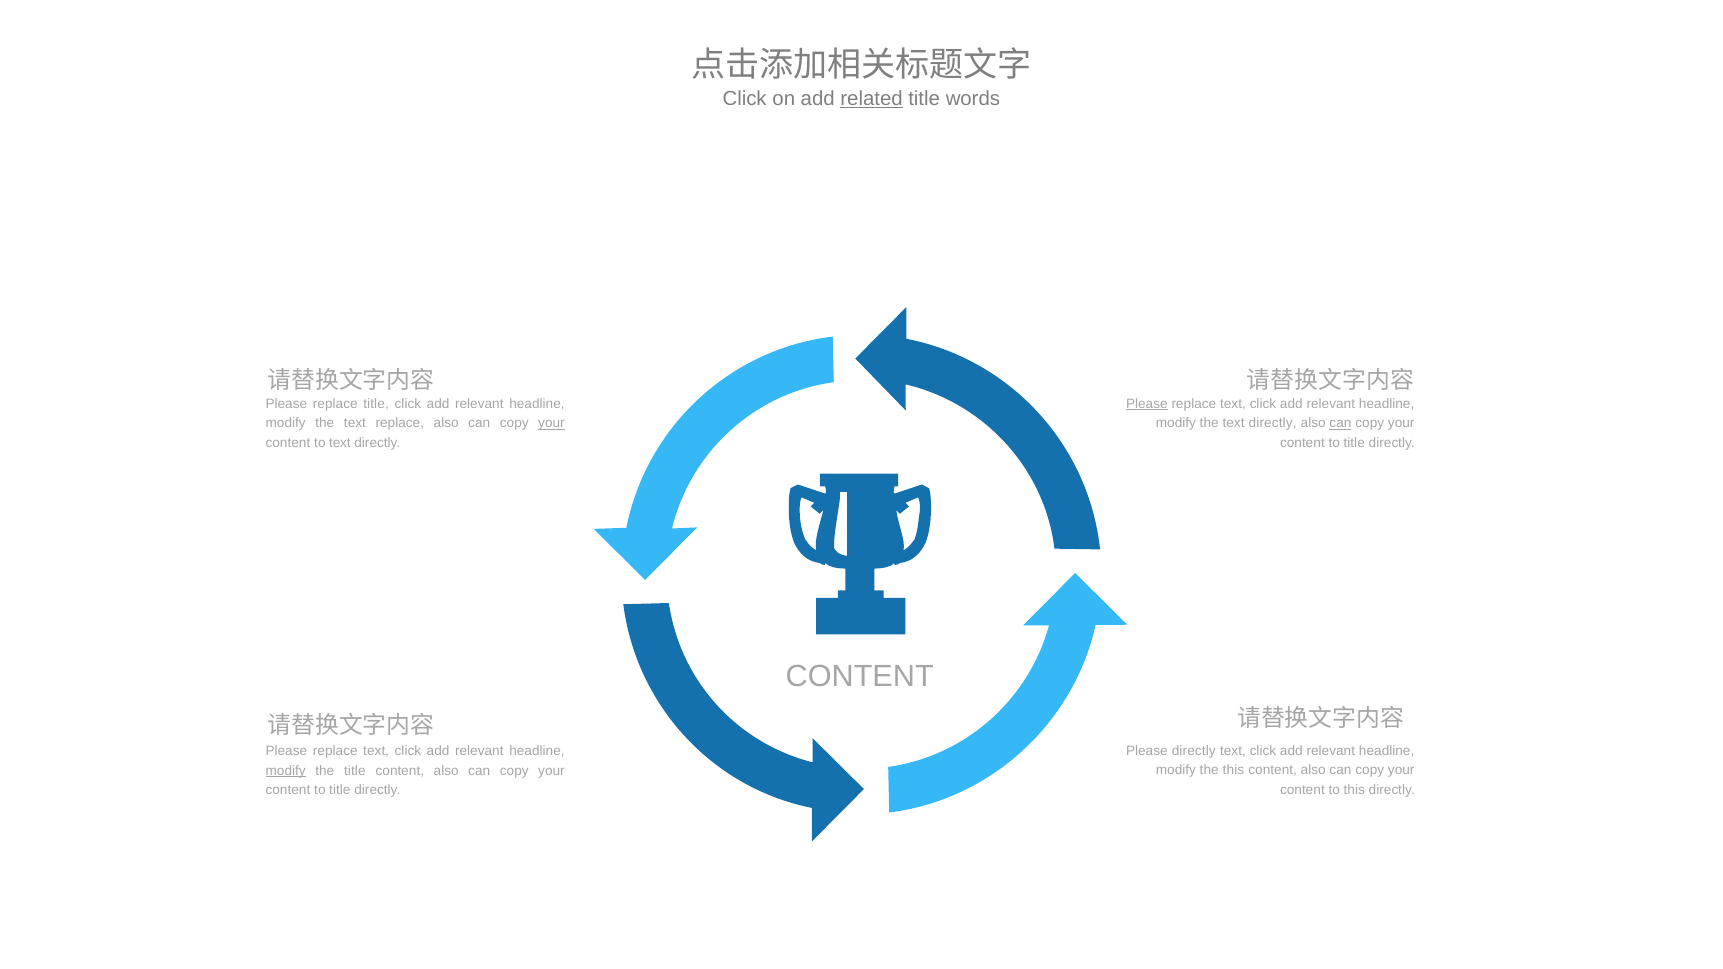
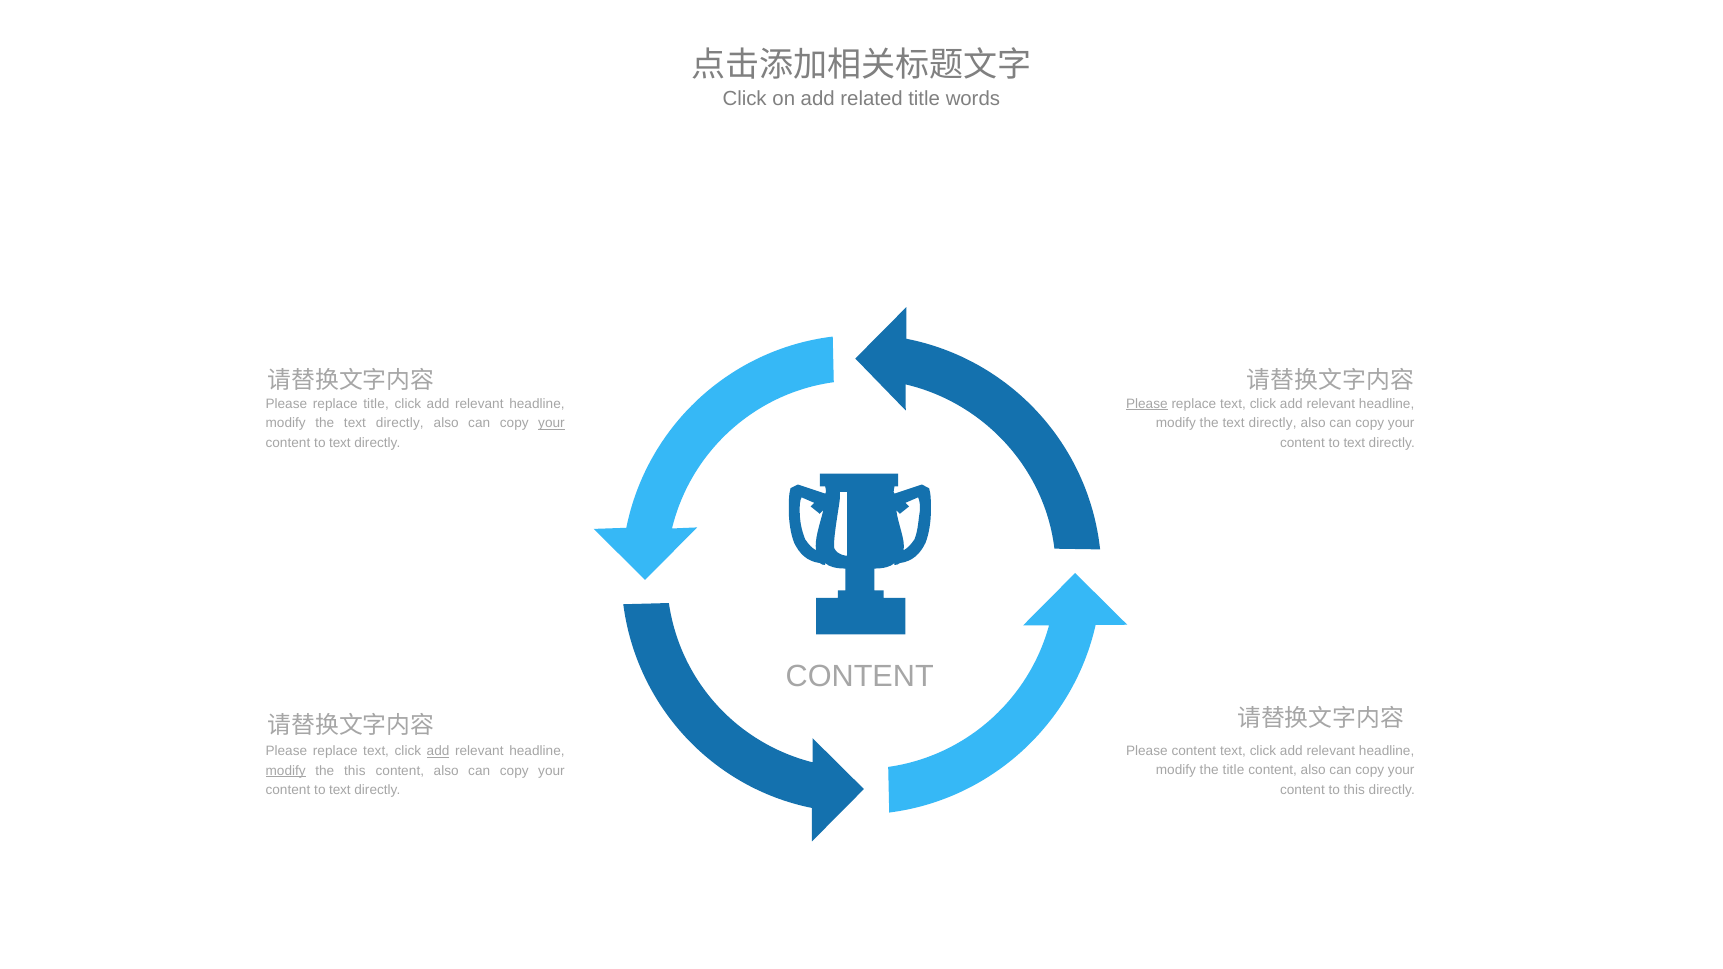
related underline: present -> none
replace at (400, 423): replace -> directly
can at (1340, 423) underline: present -> none
title at (1354, 443): title -> text
Please directly: directly -> content
add at (438, 751) underline: none -> present
the this: this -> title
the title: title -> this
title at (340, 791): title -> text
